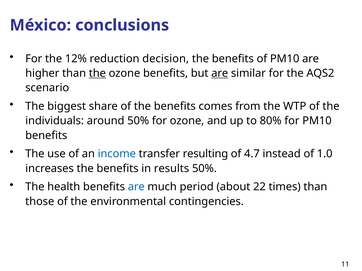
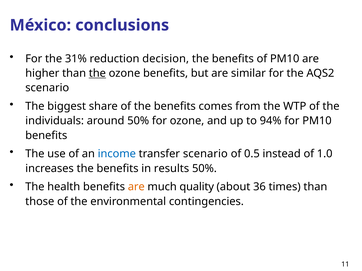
12%: 12% -> 31%
are at (220, 73) underline: present -> none
80%: 80% -> 94%
transfer resulting: resulting -> scenario
4.7: 4.7 -> 0.5
are at (136, 187) colour: blue -> orange
period: period -> quality
22: 22 -> 36
